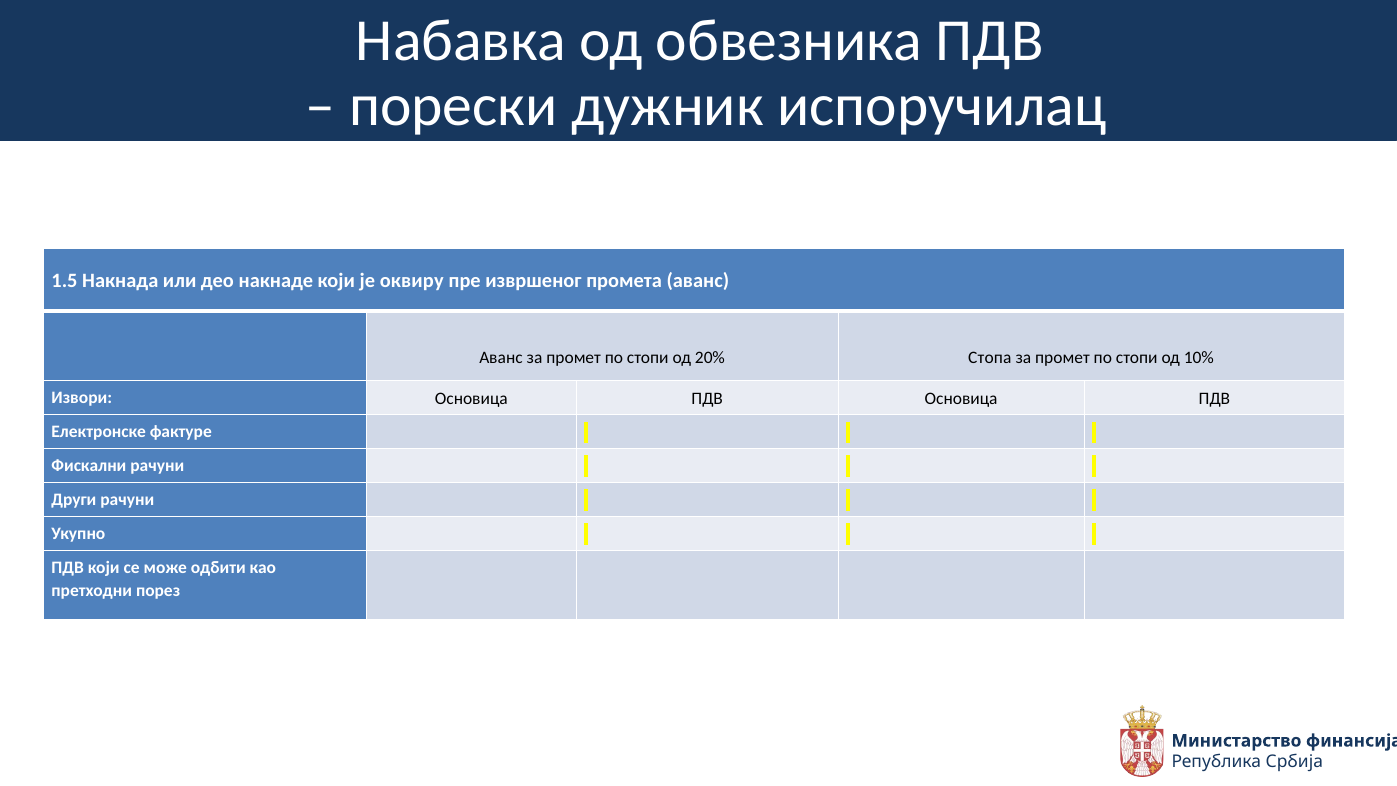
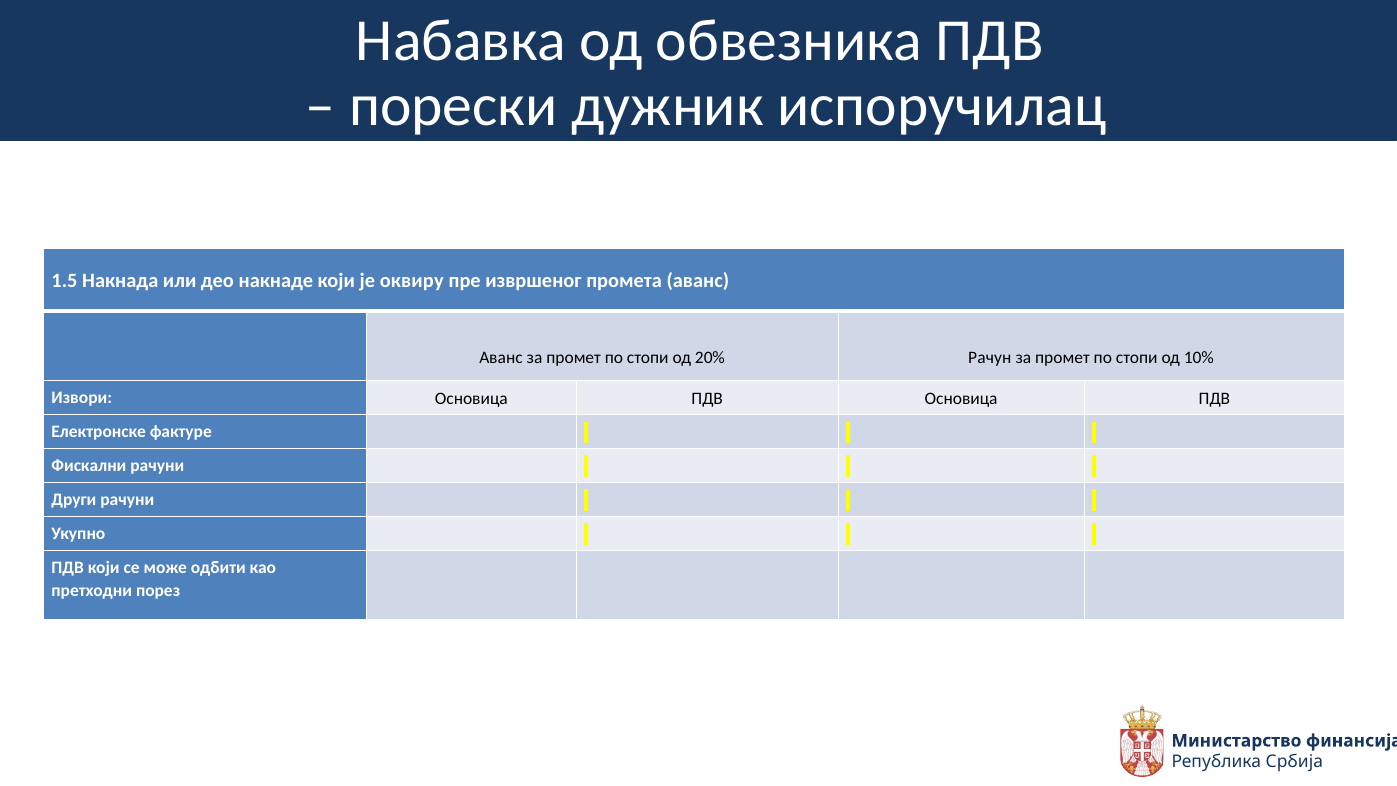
Стопа: Стопа -> Рачун
